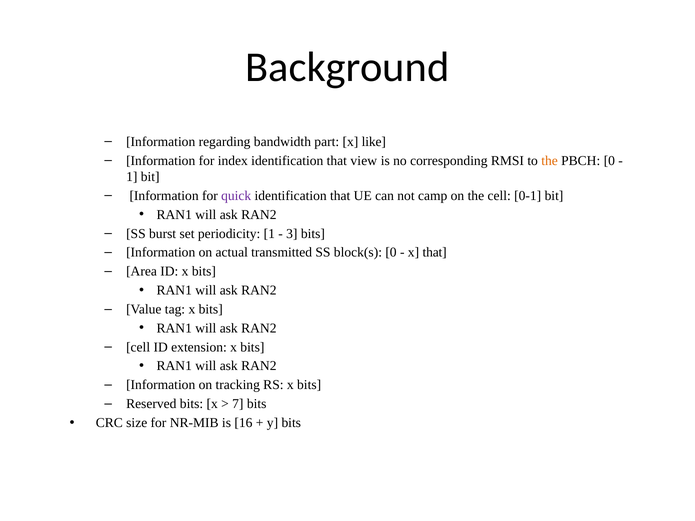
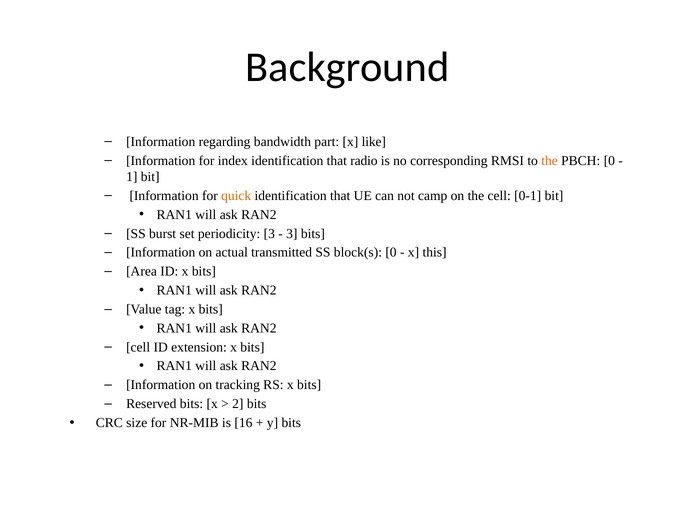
view: view -> radio
quick colour: purple -> orange
periodicity 1: 1 -> 3
x that: that -> this
7: 7 -> 2
